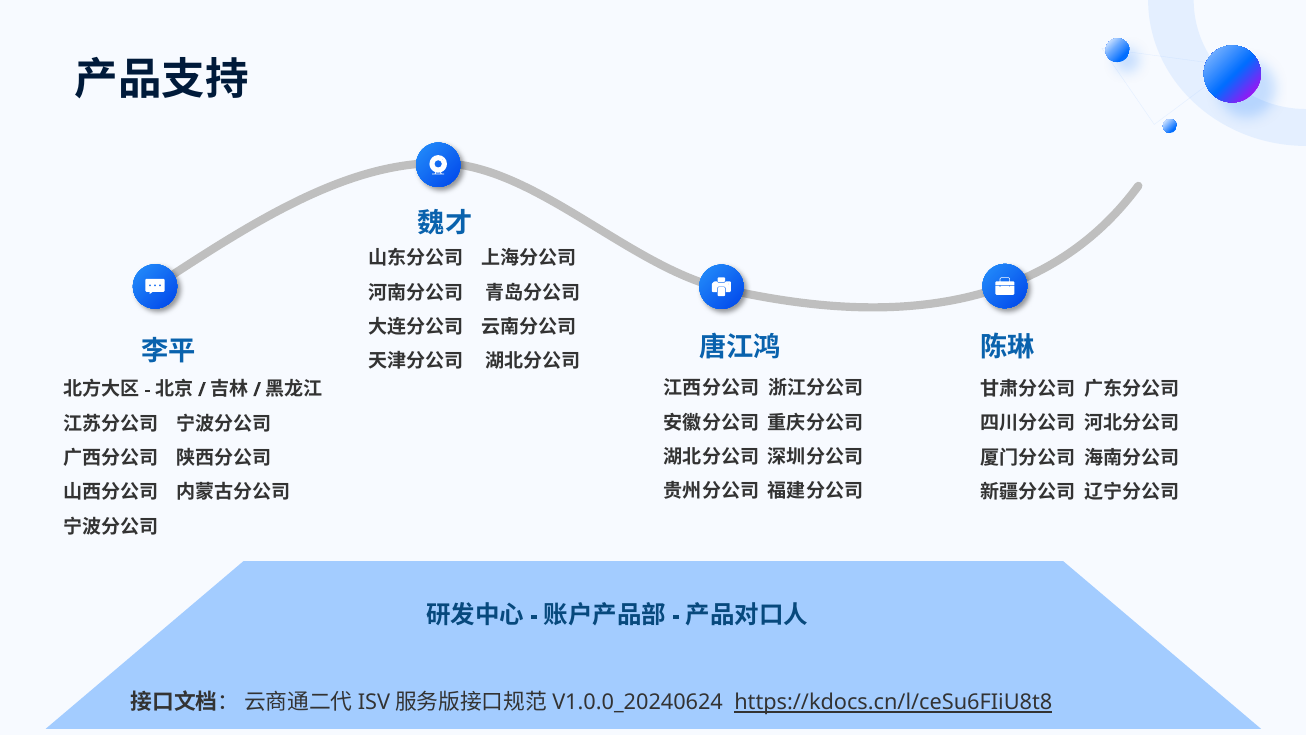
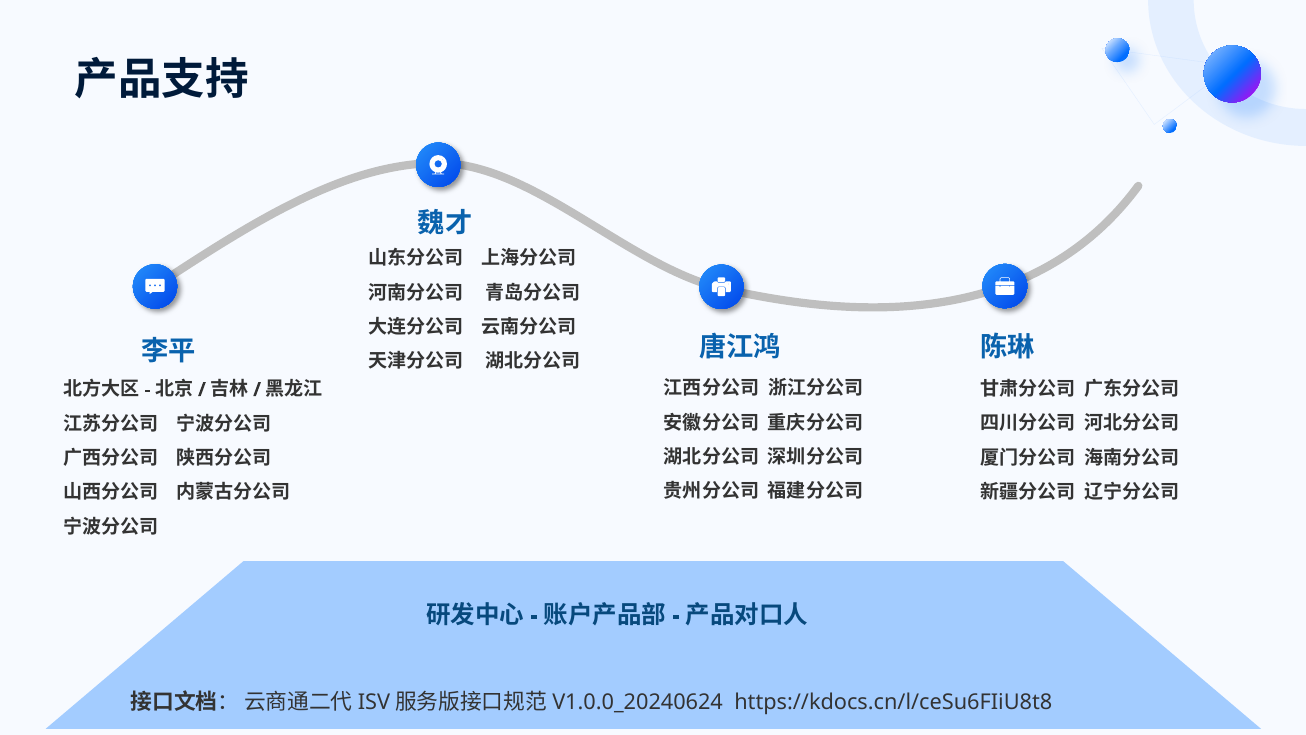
https://kdocs.cn/l/ceSu6FIiU8t8 underline: present -> none
